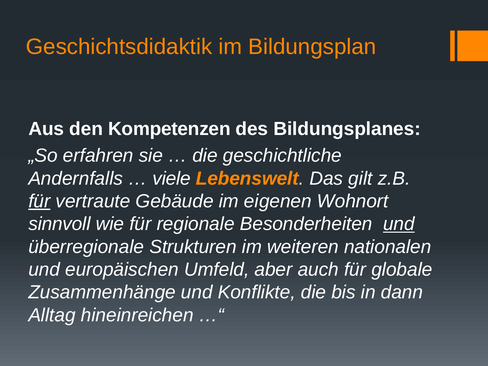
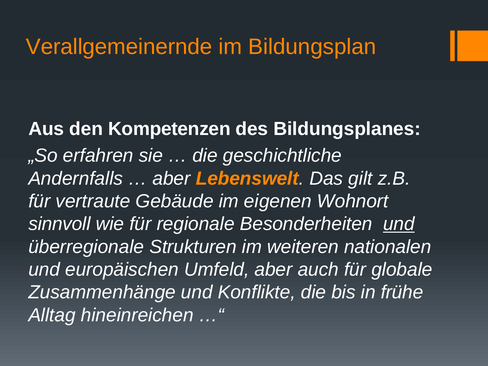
Geschichtsdidaktik: Geschichtsdidaktik -> Verallgemeinernde
viele at (172, 178): viele -> aber
für at (39, 201) underline: present -> none
dann: dann -> frühe
